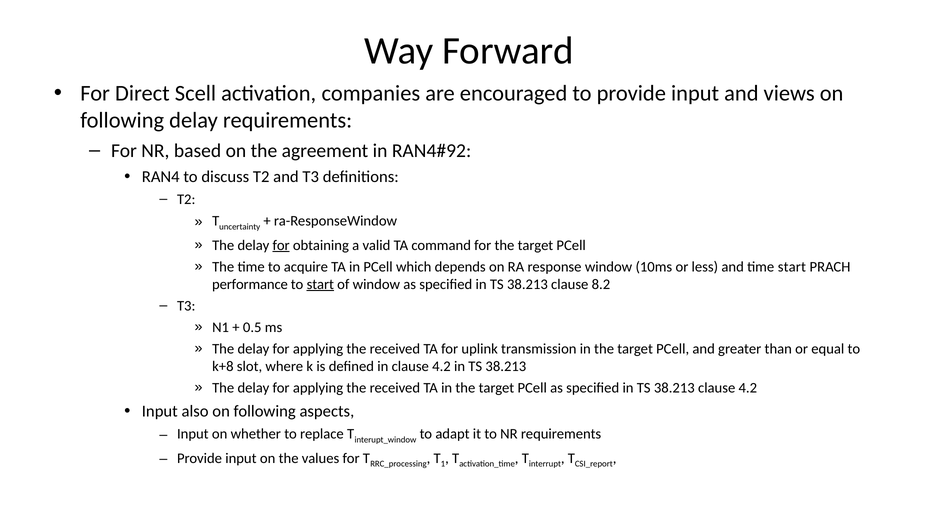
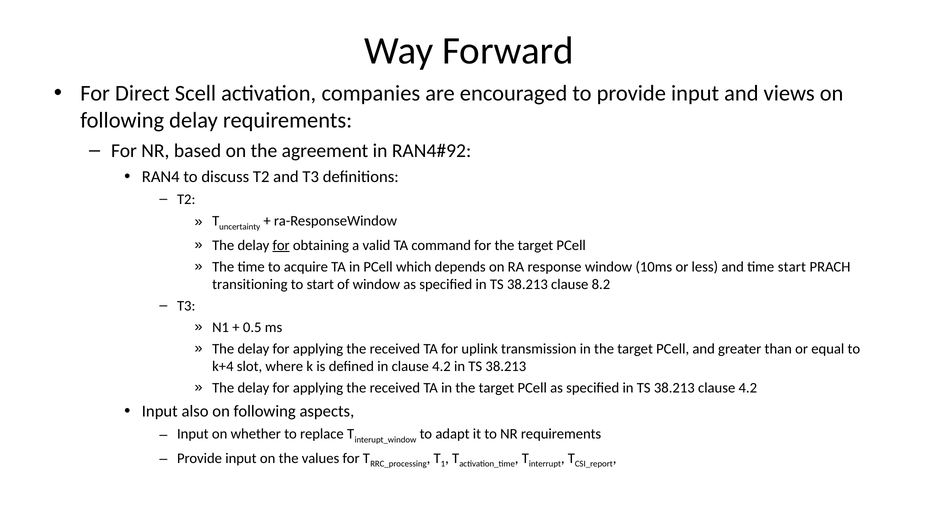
performance: performance -> transitioning
start at (320, 284) underline: present -> none
k+8: k+8 -> k+4
